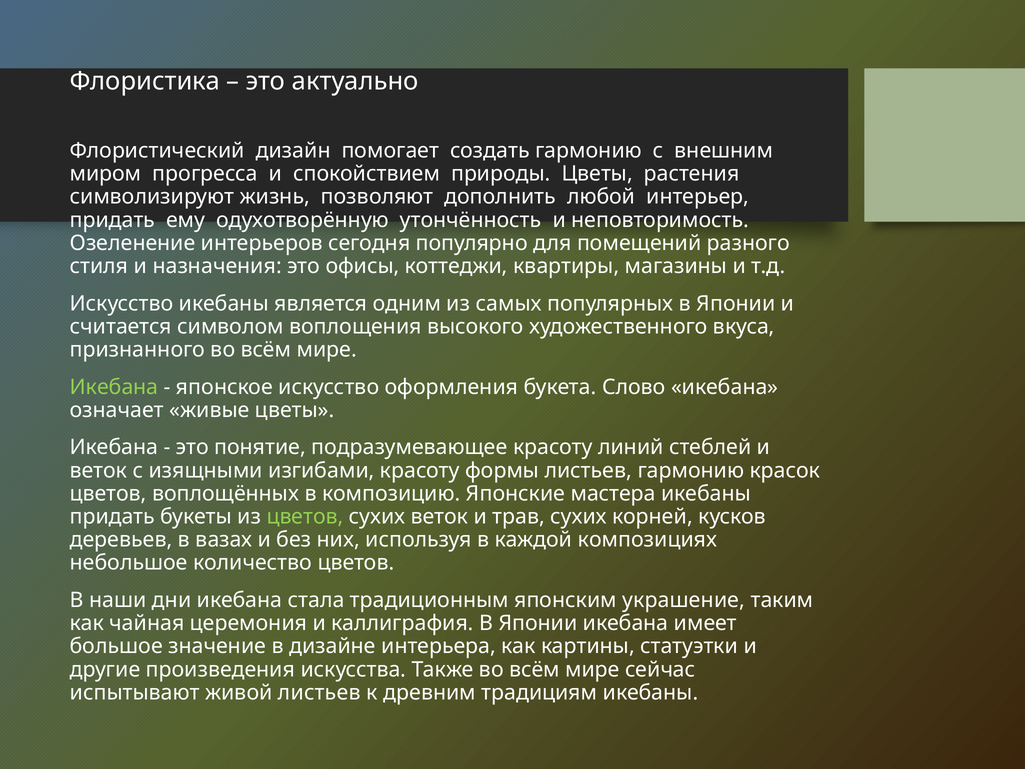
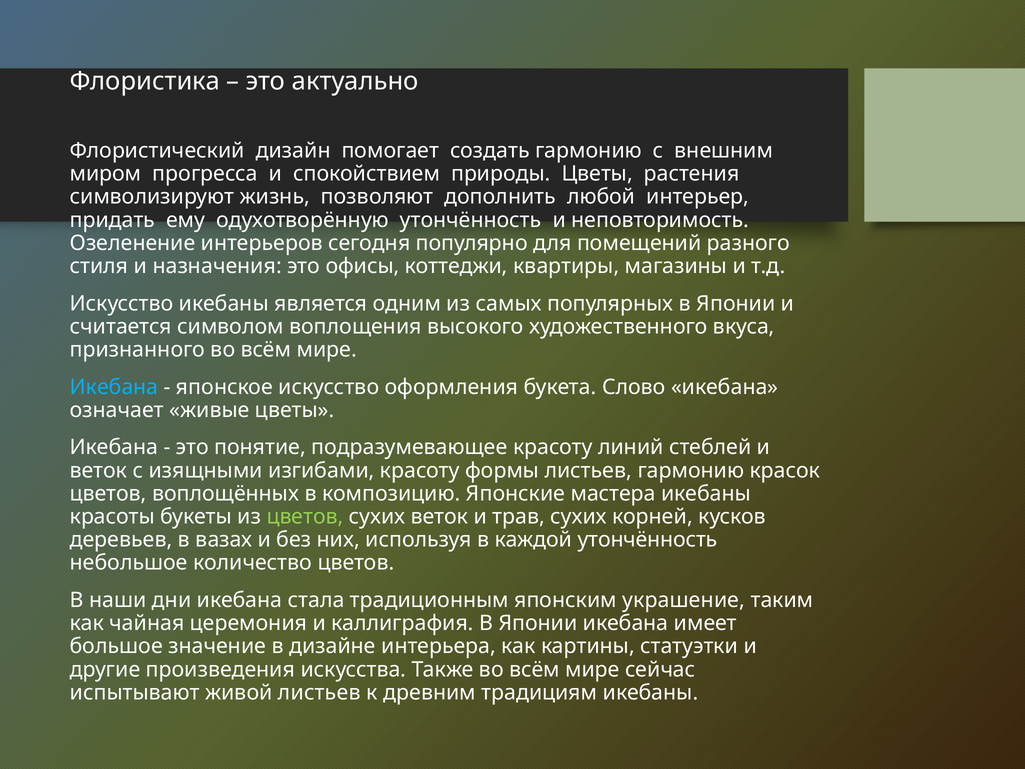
Икебана at (114, 387) colour: light green -> light blue
придать at (112, 517): придать -> красоты
каждой композициях: композициях -> утончённость
